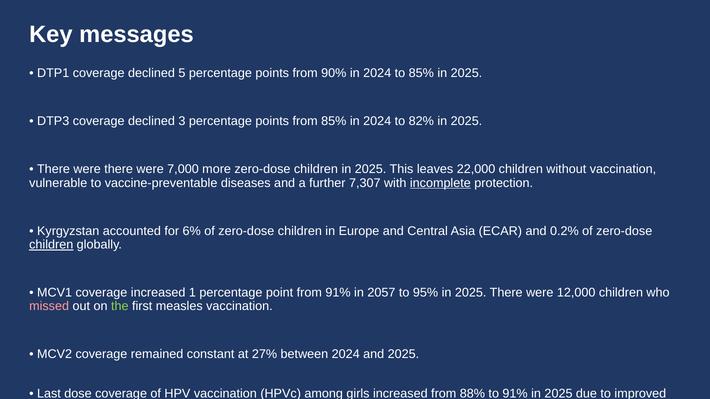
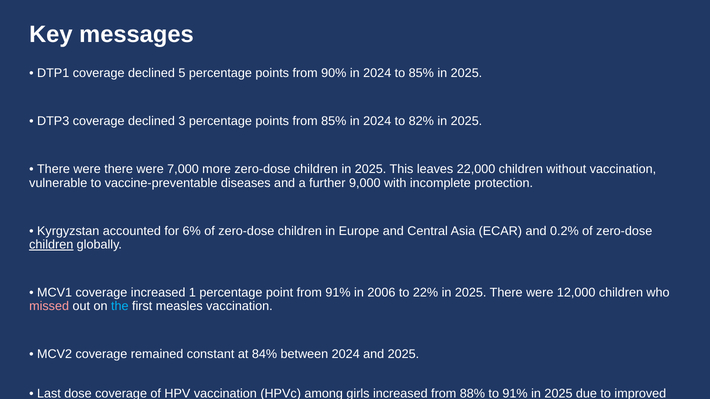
7,307: 7,307 -> 9,000
incomplete underline: present -> none
2057: 2057 -> 2006
95%: 95% -> 22%
the colour: light green -> light blue
27%: 27% -> 84%
